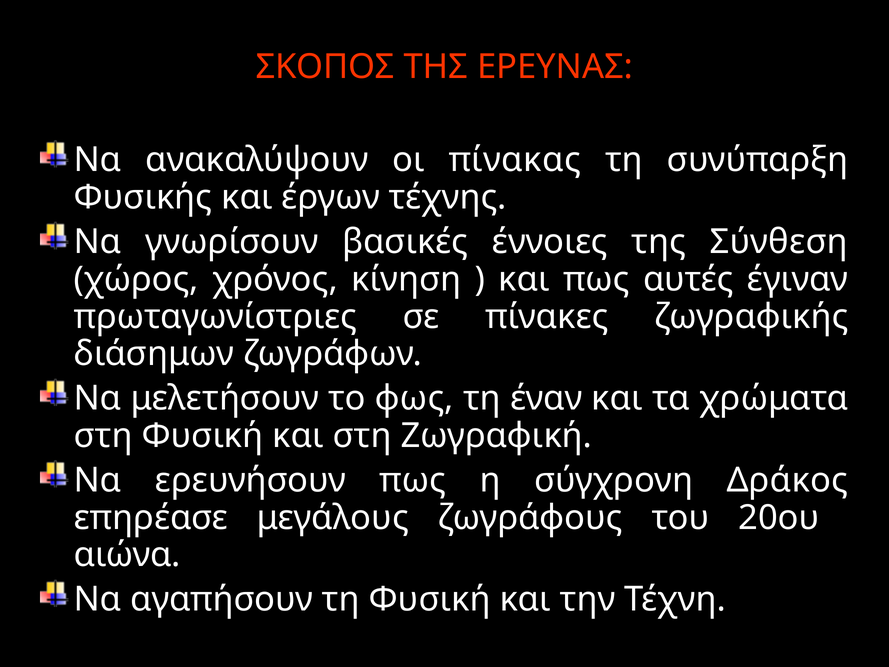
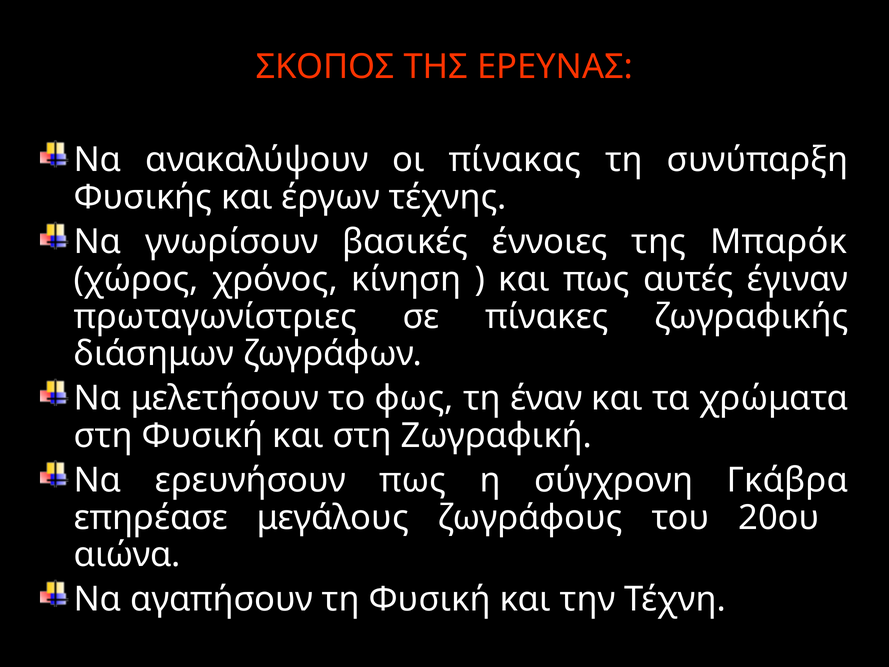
Σύνθεση: Σύνθεση -> Μπαρόκ
Δράκος: Δράκος -> Γκάβρα
